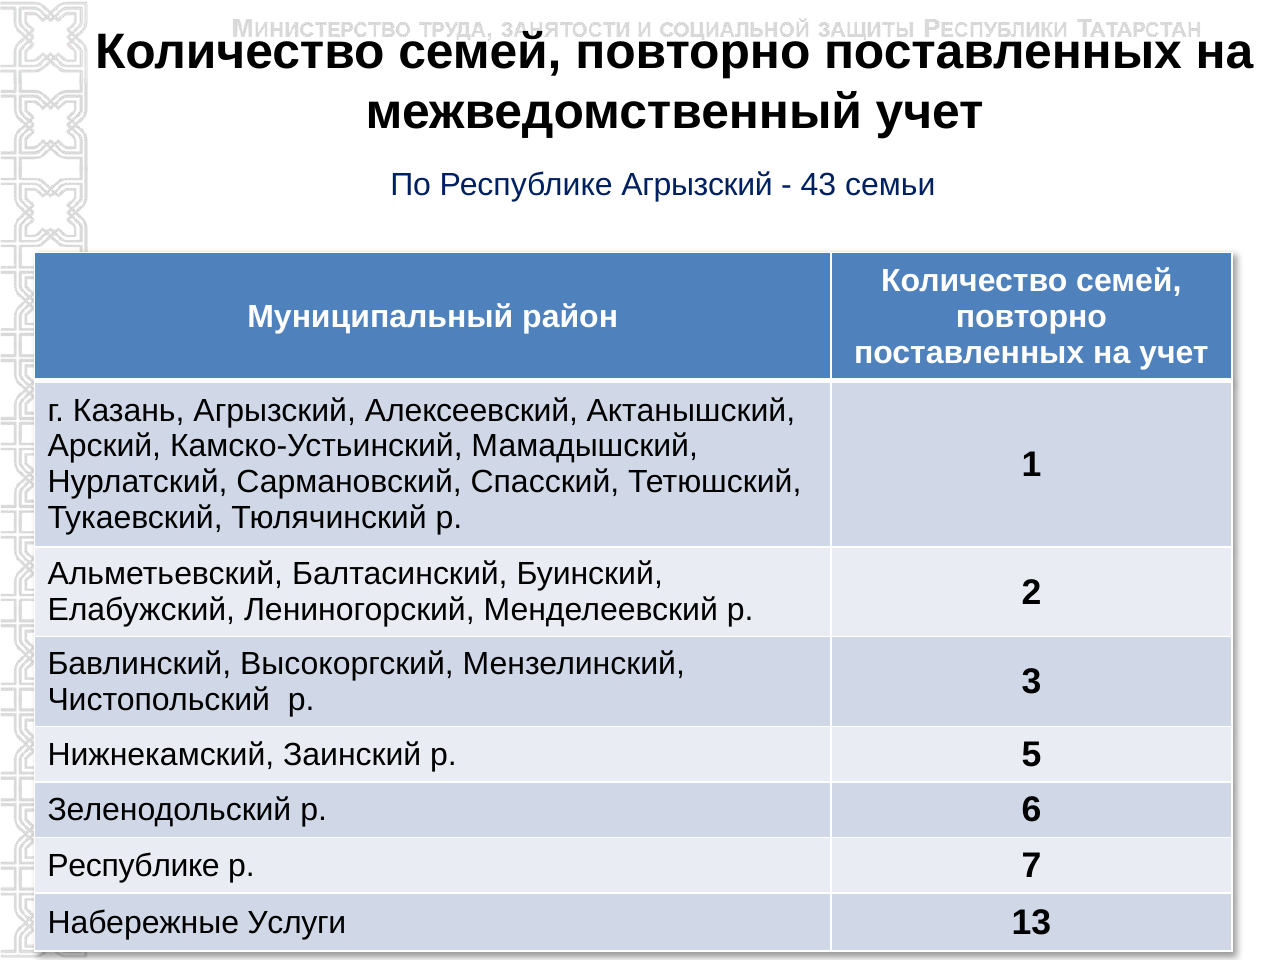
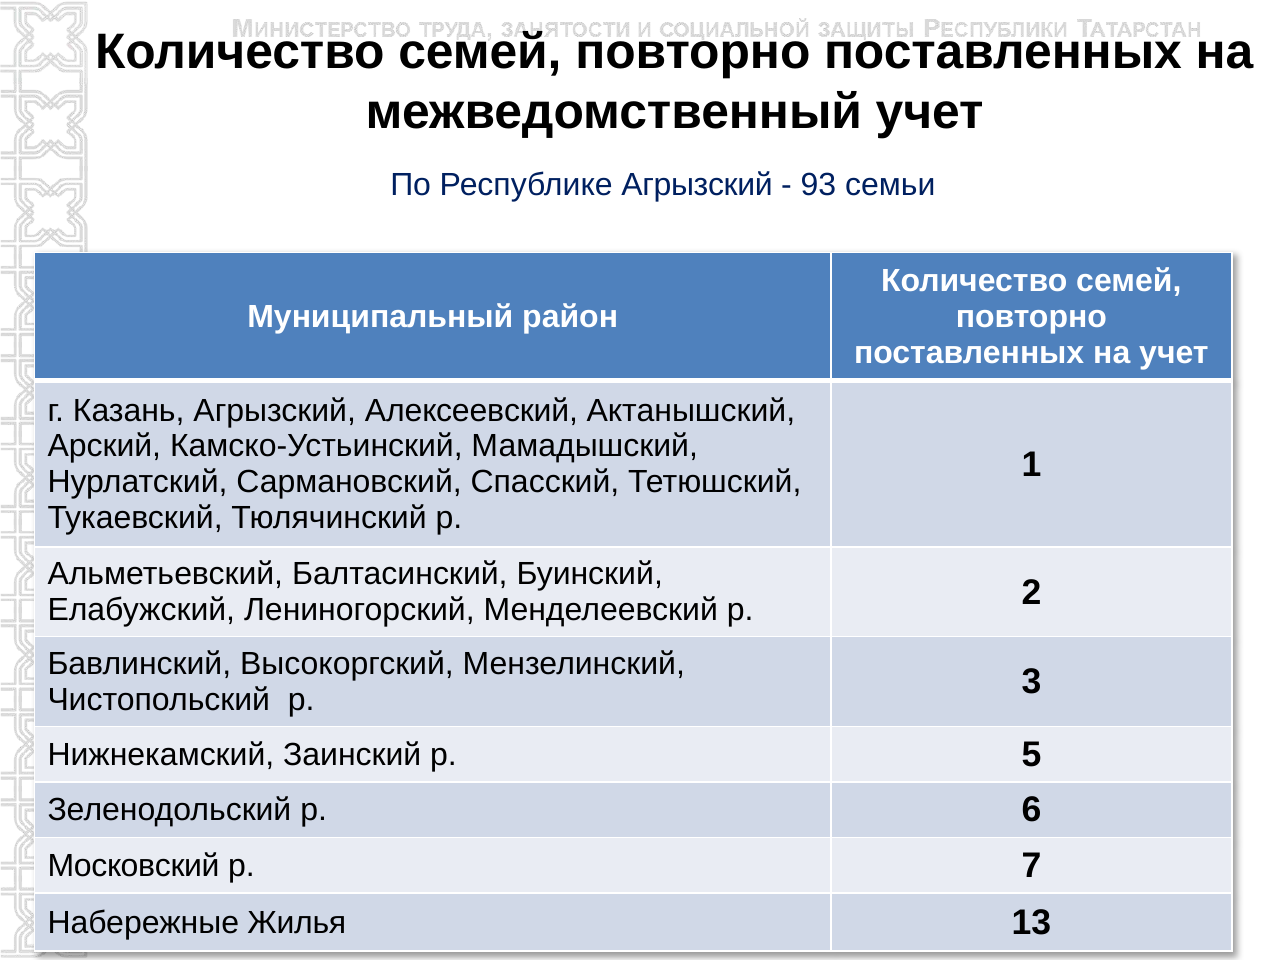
43: 43 -> 93
Республике at (134, 866): Республике -> Московский
Услуги: Услуги -> Жилья
